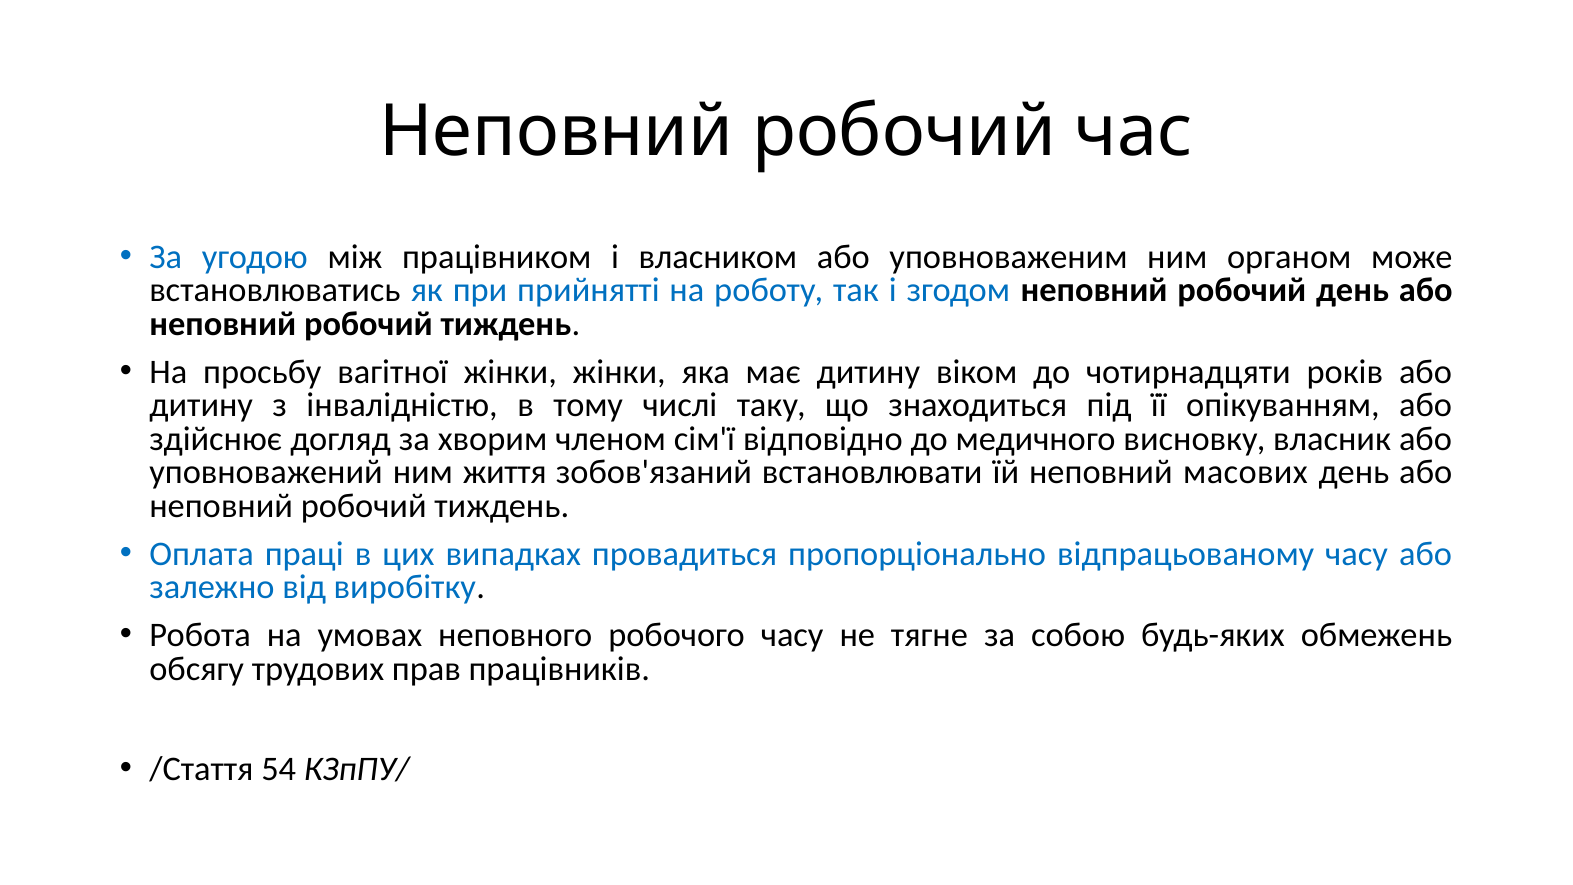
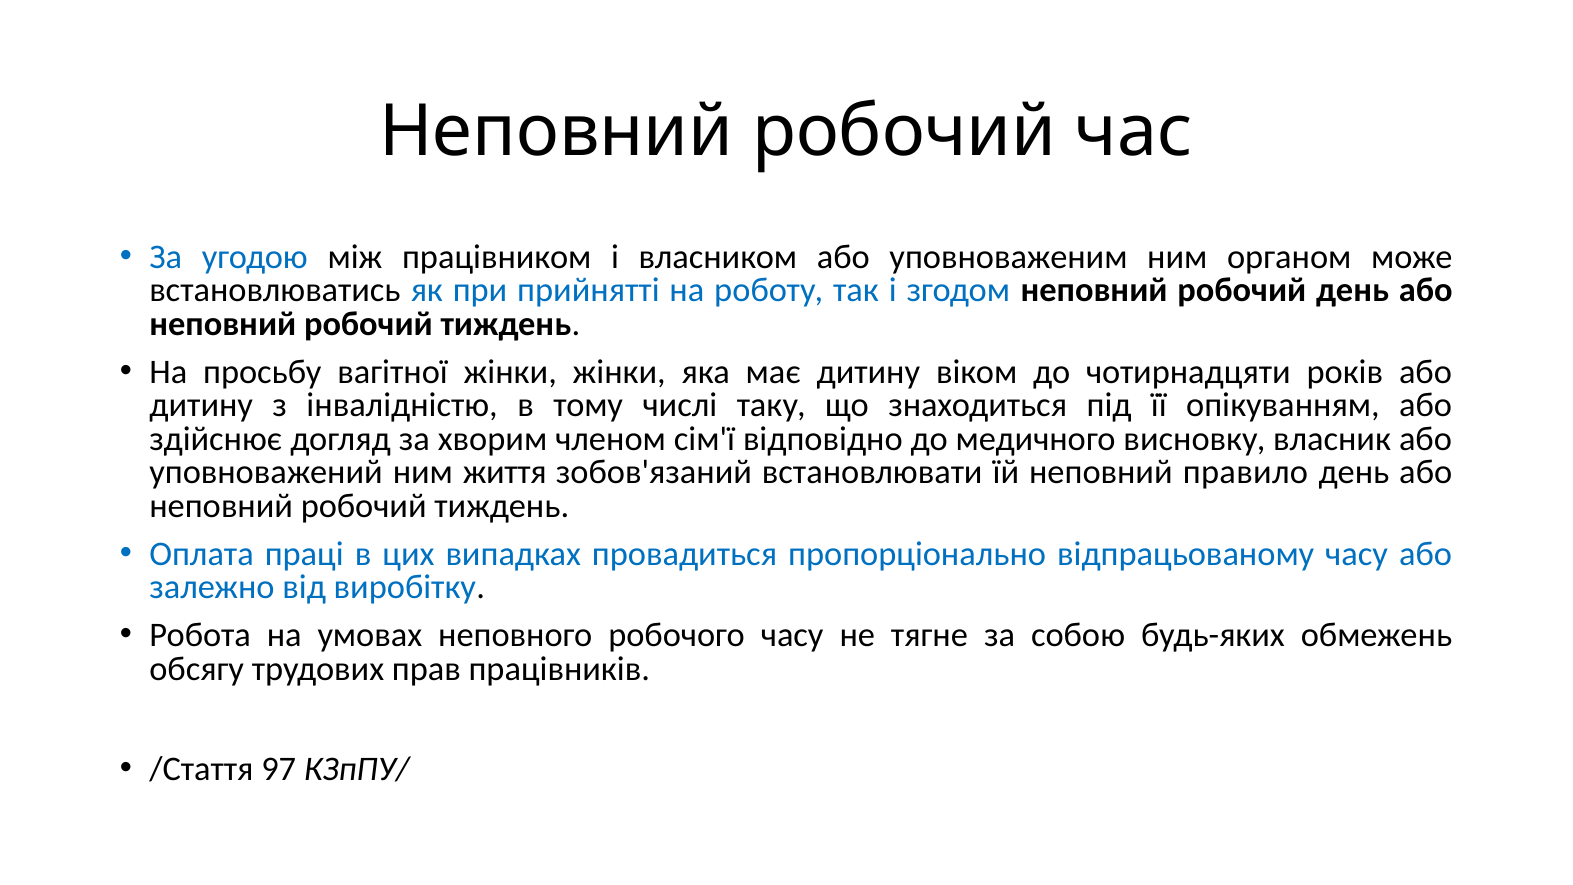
масових: масових -> правило
54: 54 -> 97
